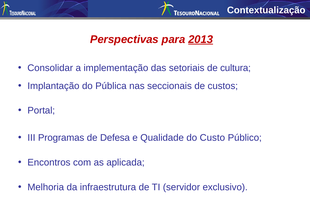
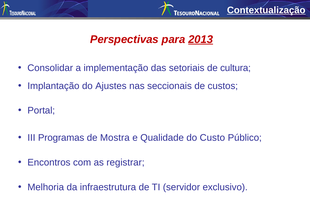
Contextualização underline: none -> present
Pública: Pública -> Ajustes
Defesa: Defesa -> Mostra
aplicada: aplicada -> registrar
